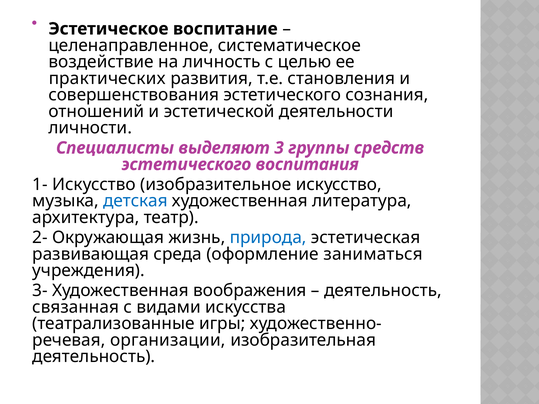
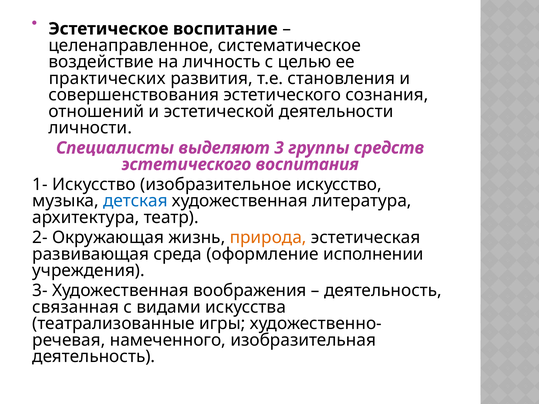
природа colour: blue -> orange
заниматься: заниматься -> исполнении
организации: организации -> намеченного
